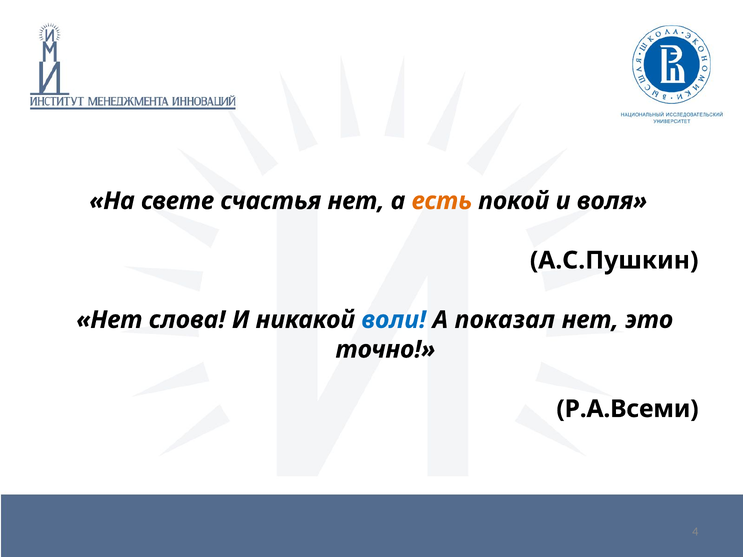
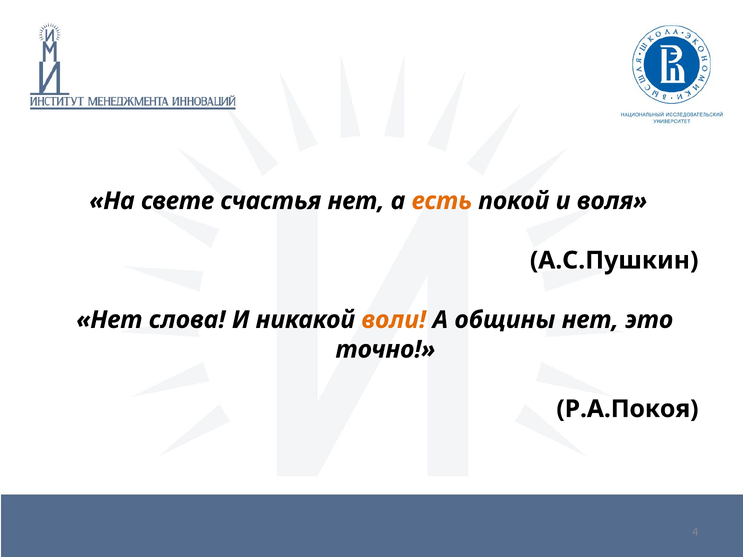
воли colour: blue -> orange
показал: показал -> общины
Р.А.Всеми: Р.А.Всеми -> Р.А.Покоя
